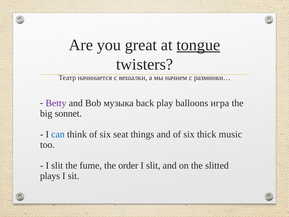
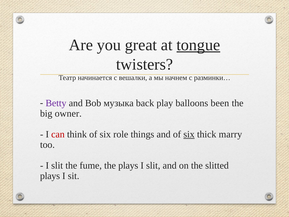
игра: игра -> been
sonnet: sonnet -> owner
can colour: blue -> red
seat: seat -> role
six at (189, 134) underline: none -> present
music: music -> marry
the order: order -> plays
